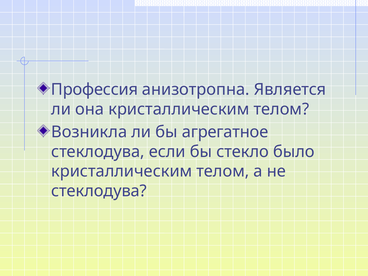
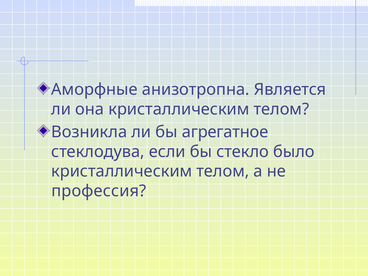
Профессия: Профессия -> Аморфные
стеклодува at (99, 191): стеклодува -> профессия
